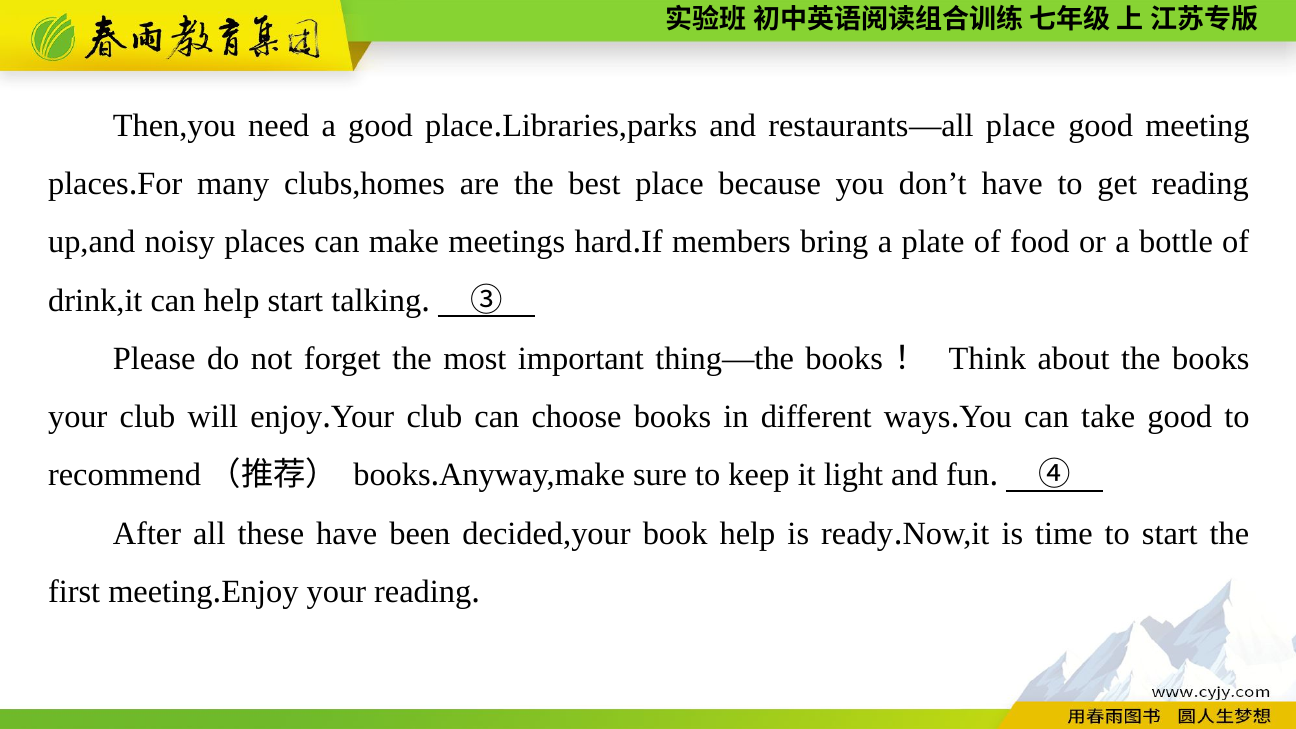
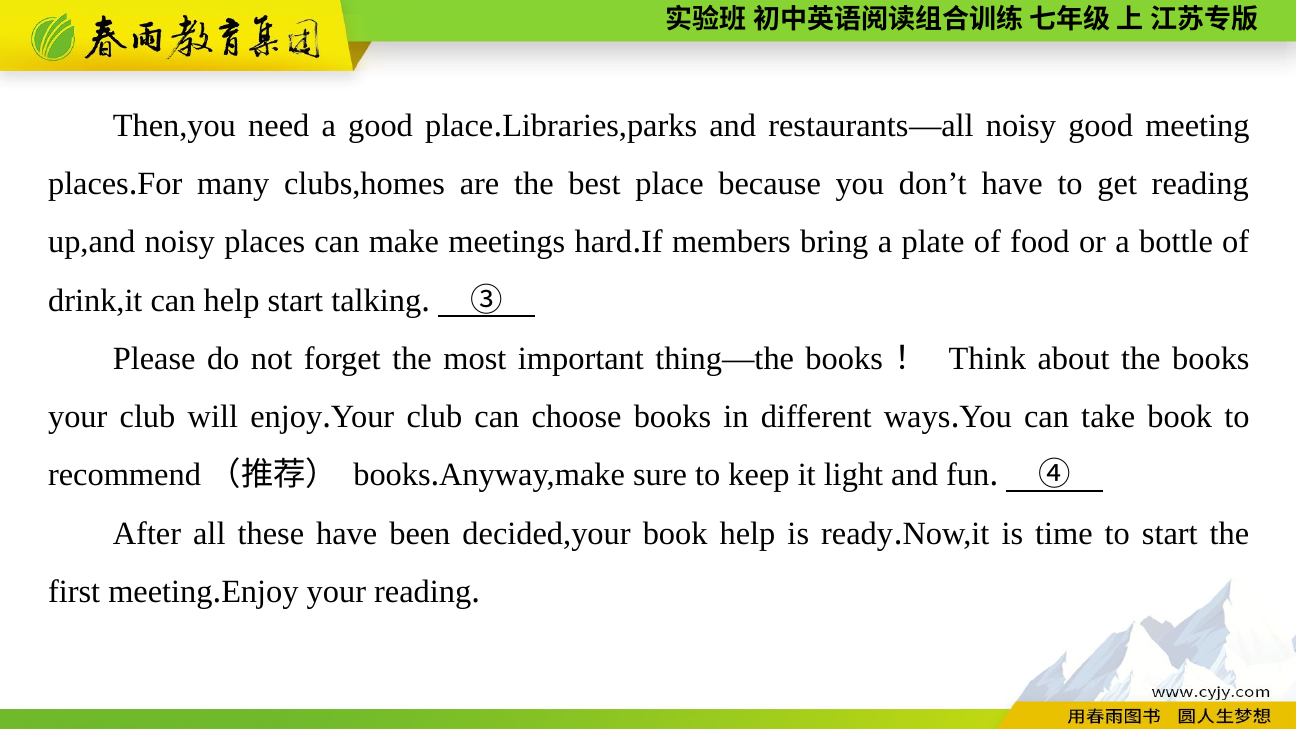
restaurants—all place: place -> noisy
take good: good -> book
